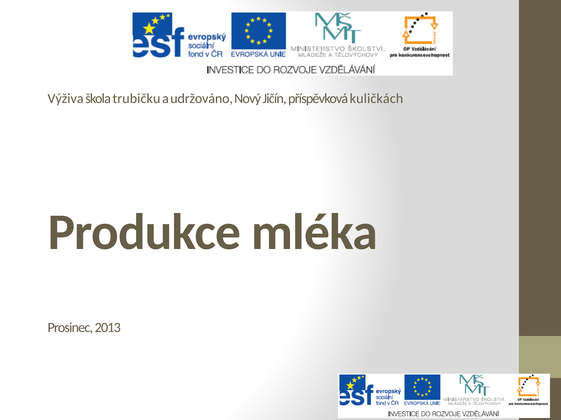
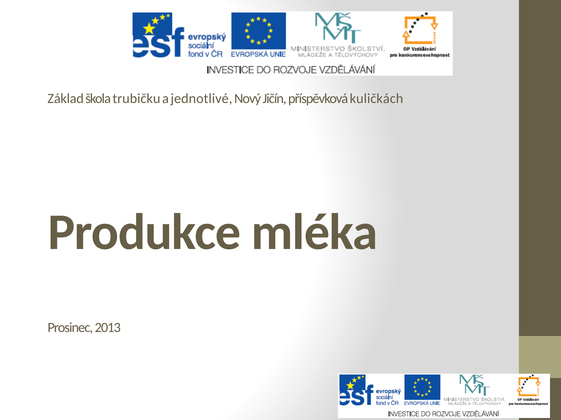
Výživa: Výživa -> Základ
udržováno: udržováno -> jednotlivé
